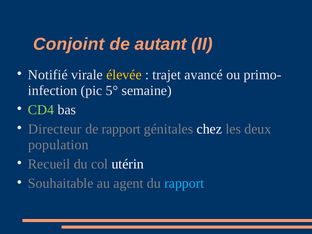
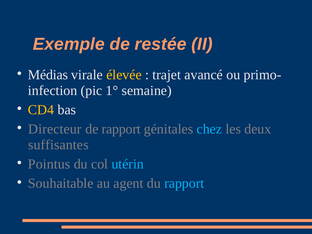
Conjoint: Conjoint -> Exemple
autant: autant -> restée
Notifié: Notifié -> Médias
5°: 5° -> 1°
CD4 colour: light green -> yellow
chez colour: white -> light blue
population: population -> suffisantes
Recueil: Recueil -> Pointus
utérin colour: white -> light blue
